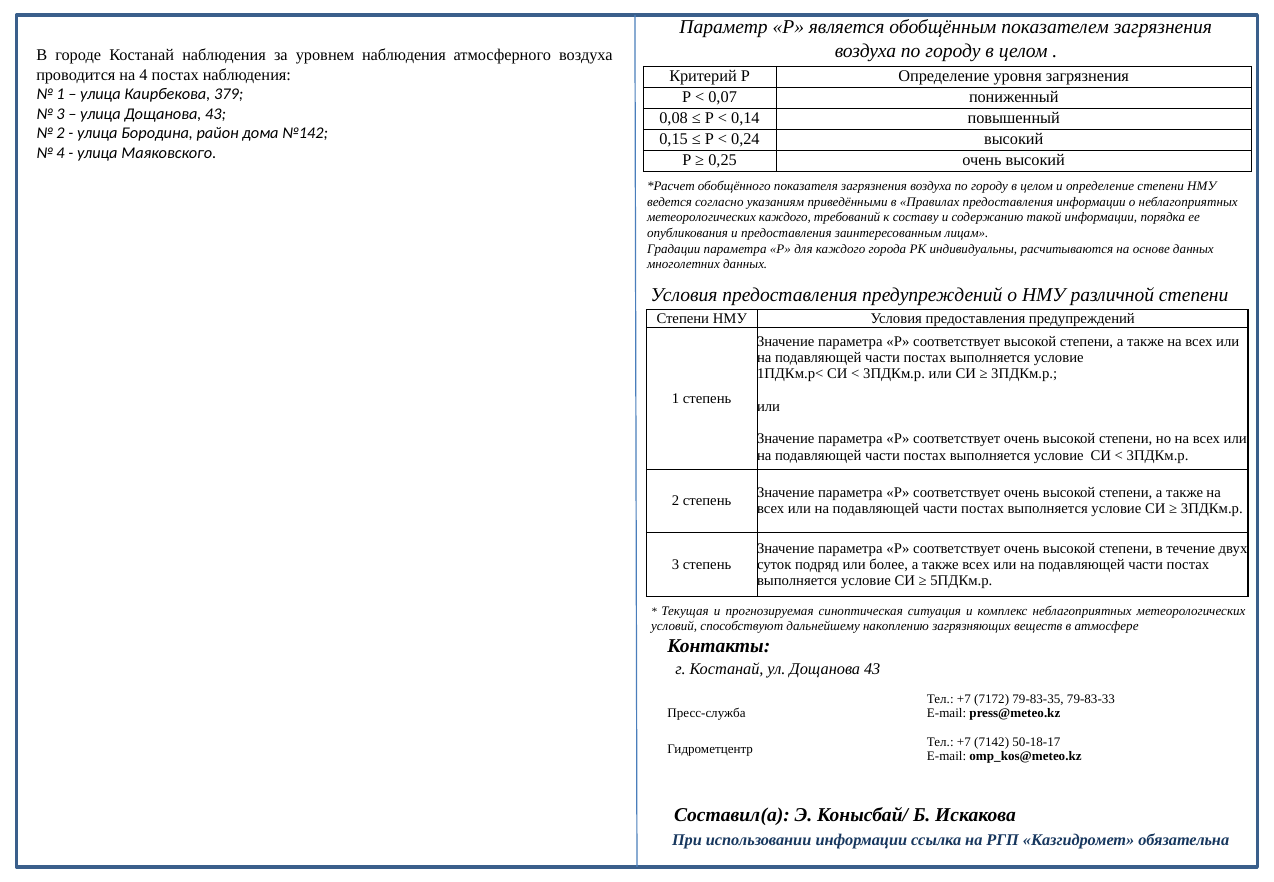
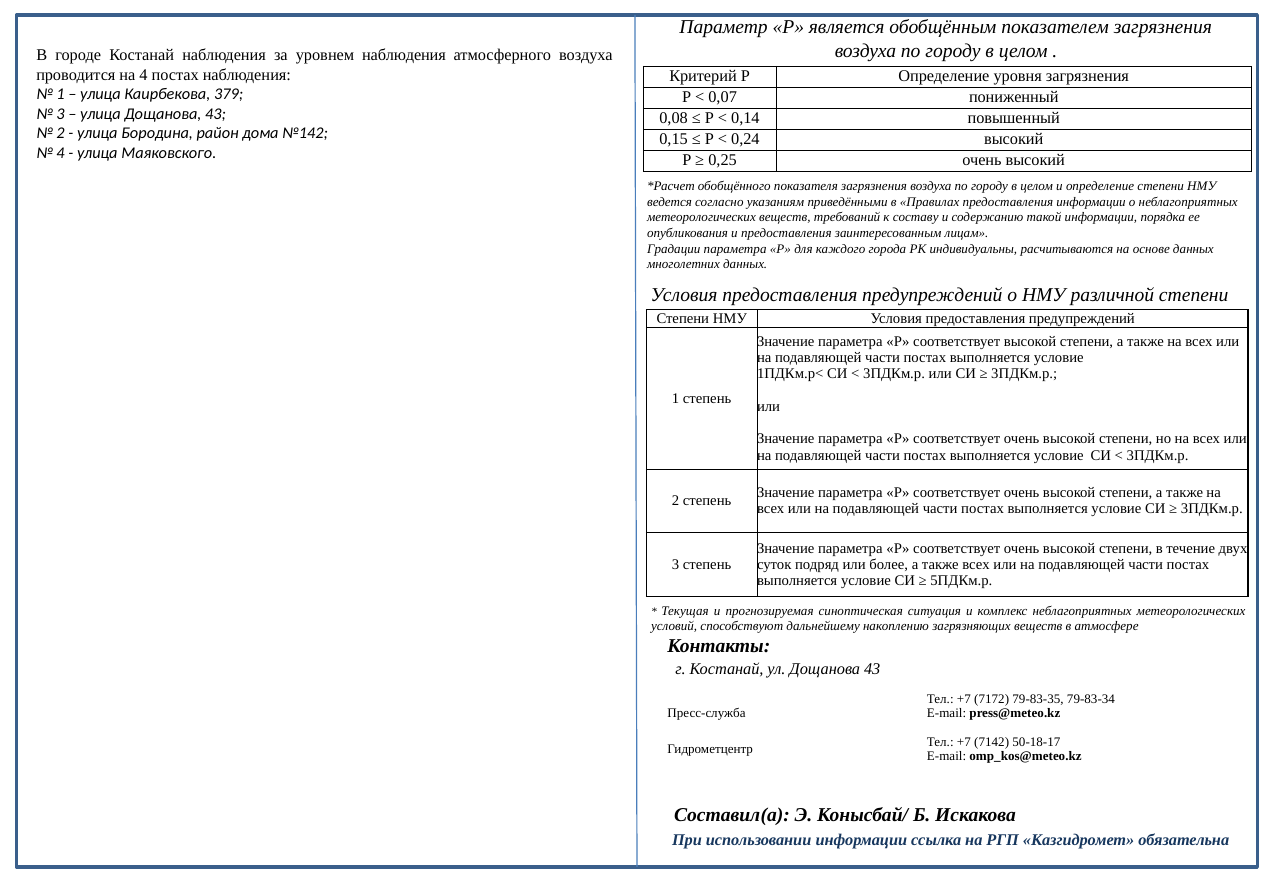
метеорологических каждого: каждого -> веществ
79-83-33: 79-83-33 -> 79-83-34
